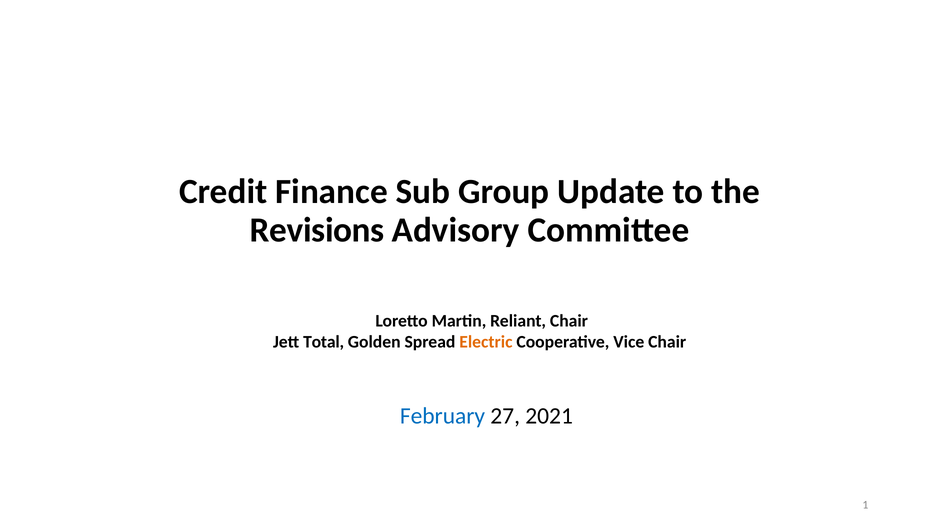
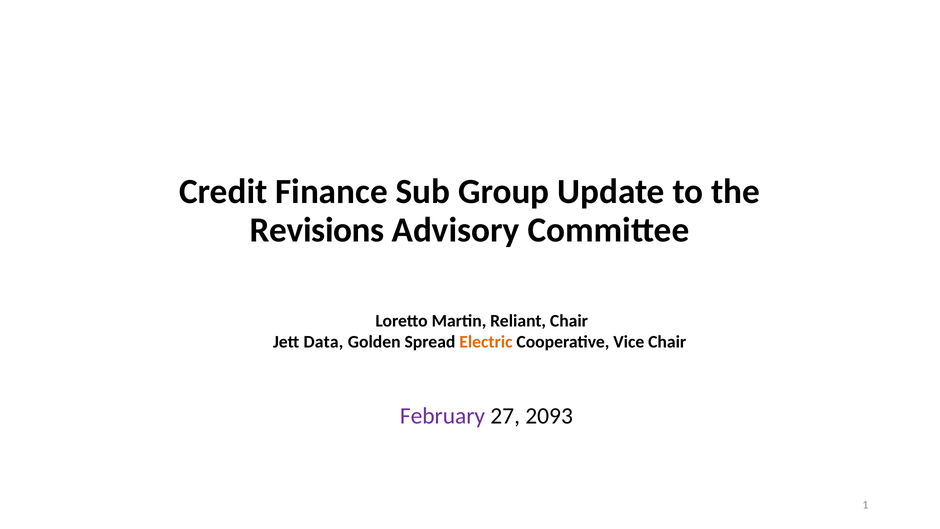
Total: Total -> Data
February colour: blue -> purple
2021: 2021 -> 2093
